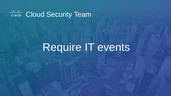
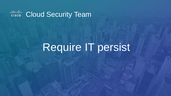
events: events -> persist
